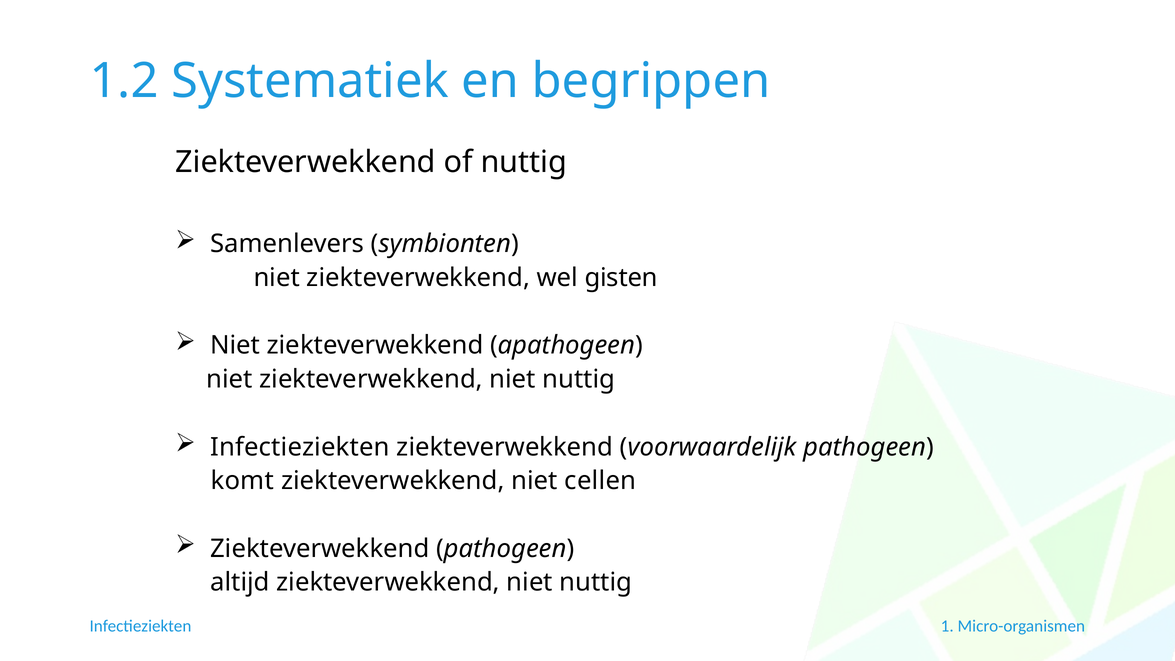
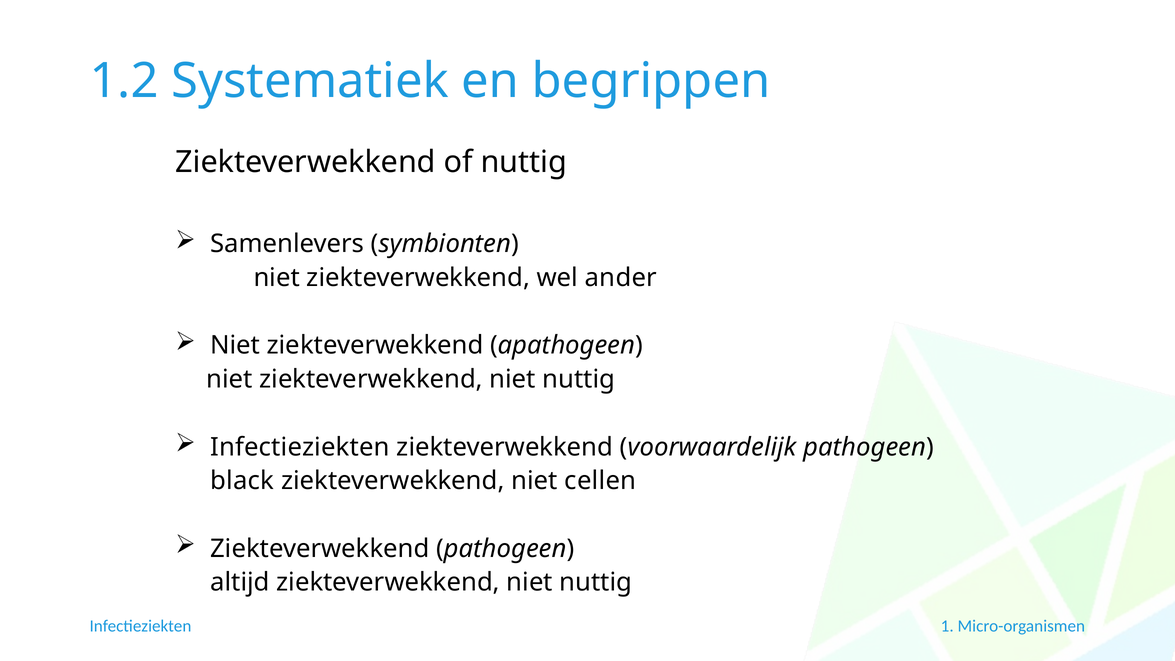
gisten: gisten -> ander
komt: komt -> black
